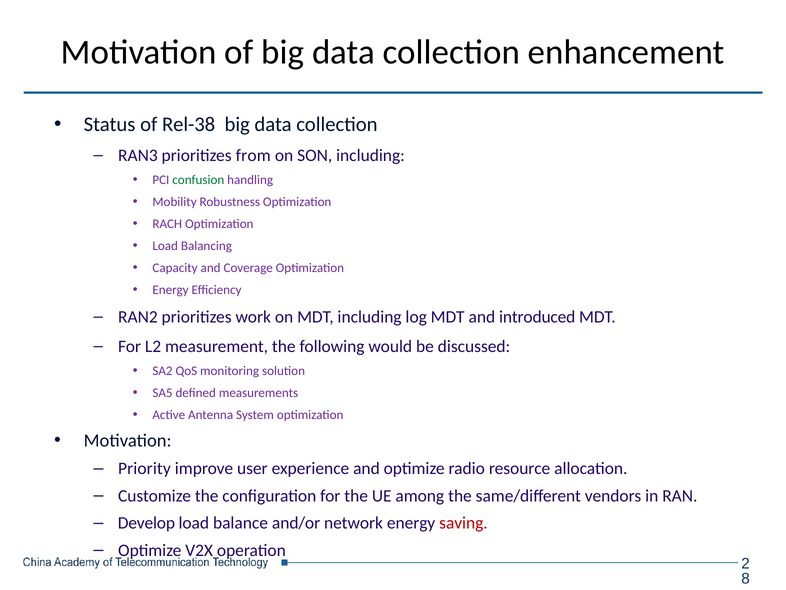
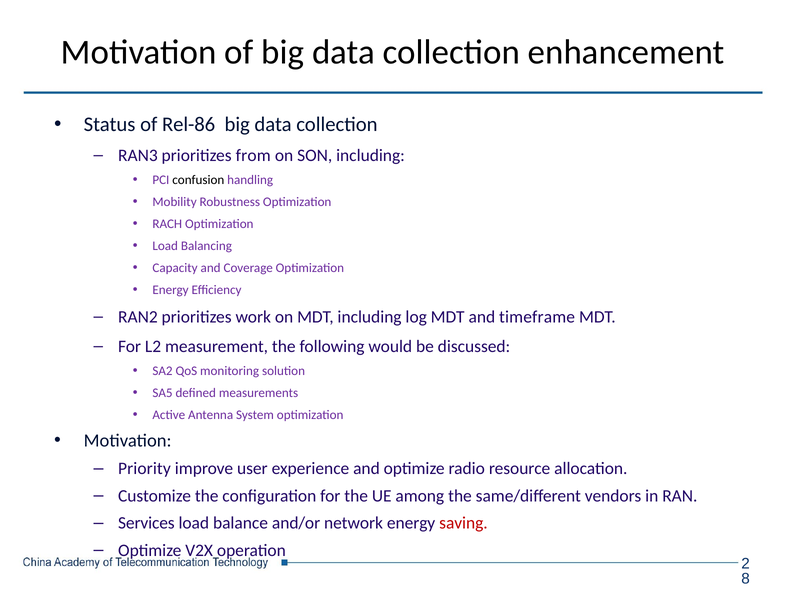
Rel-38: Rel-38 -> Rel-86
confusion colour: green -> black
introduced: introduced -> timeframe
Develop: Develop -> Services
